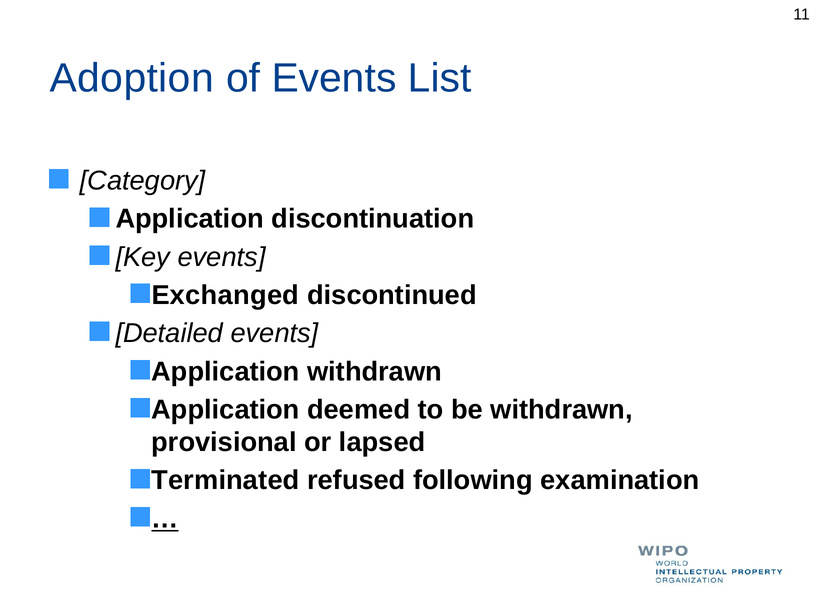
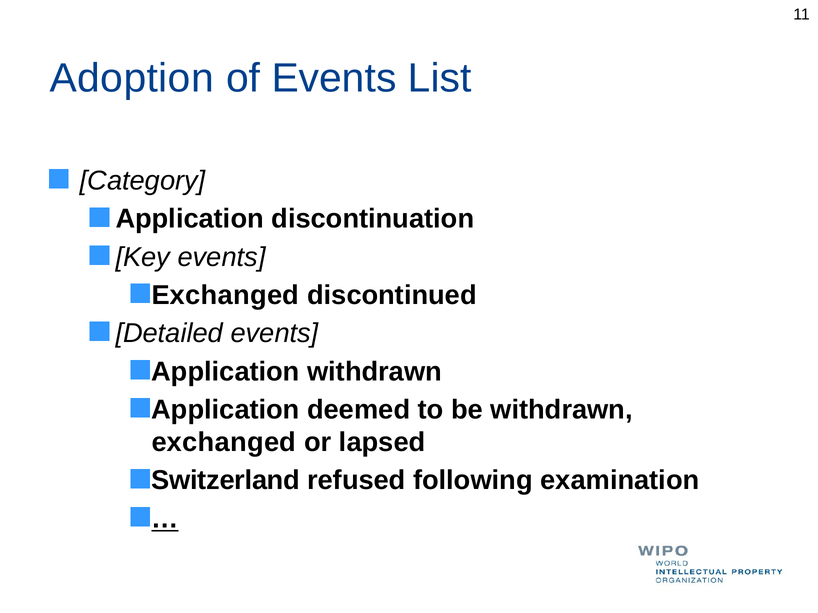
provisional at (224, 443): provisional -> exchanged
Terminated: Terminated -> Switzerland
